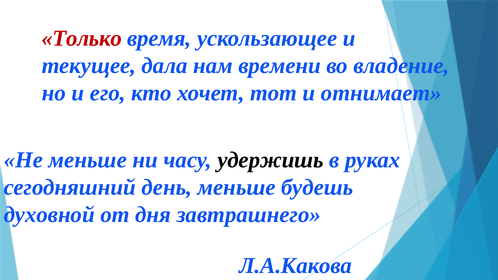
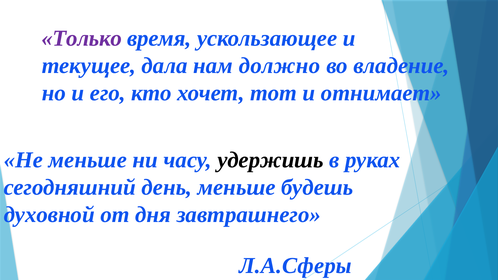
Только colour: red -> purple
времени: времени -> должно
Л.А.Какова: Л.А.Какова -> Л.А.Сферы
